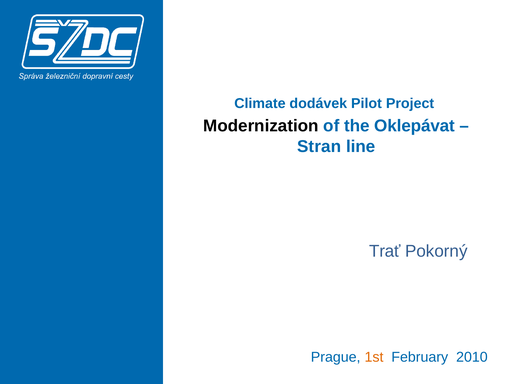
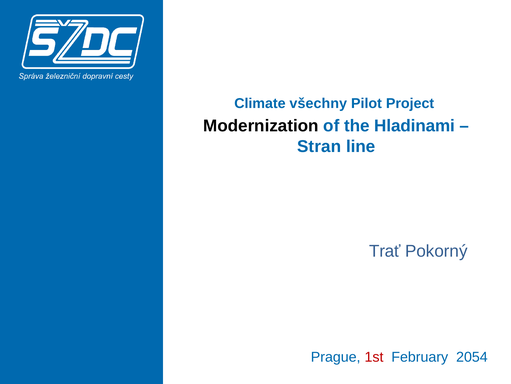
dodávek: dodávek -> všechny
Oklepávat: Oklepávat -> Hladinami
1st colour: orange -> red
2010: 2010 -> 2054
